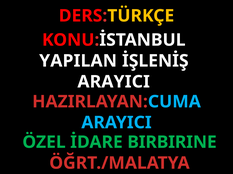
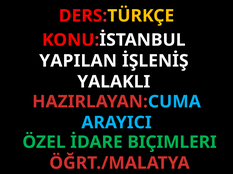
ARAYICI at (114, 82): ARAYICI -> YALAKLI
BIRBIRINE: BIRBIRINE -> BIÇIMLERI
